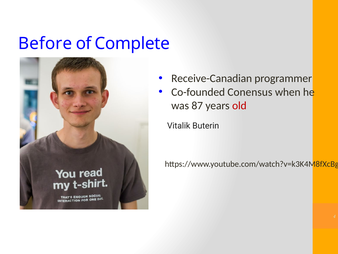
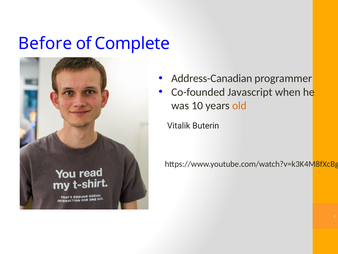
Receive-Canadian: Receive-Canadian -> Address-Canadian
Conensus: Conensus -> Javascript
87: 87 -> 10
old colour: red -> orange
